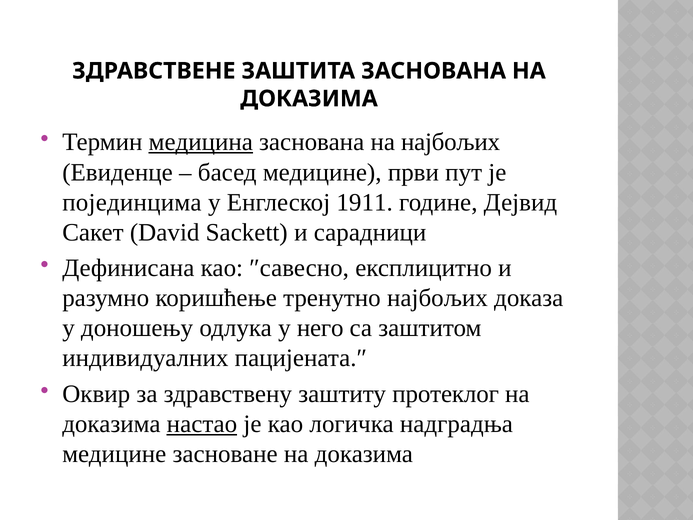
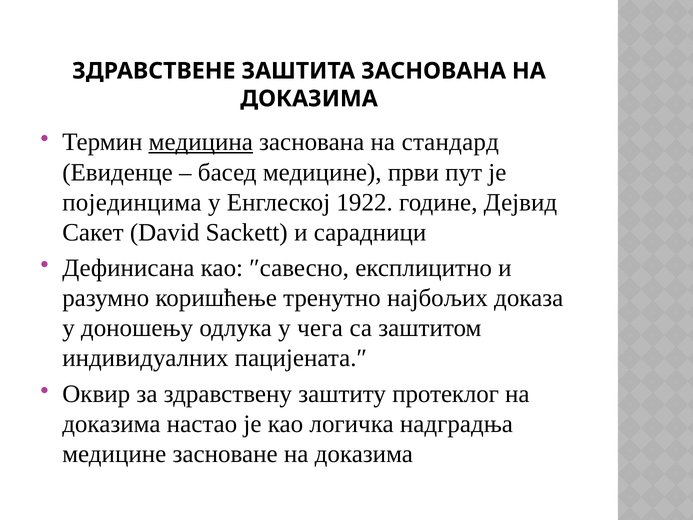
на најбољих: најбољих -> стандард
1911: 1911 -> 1922
него: него -> чега
настао underline: present -> none
